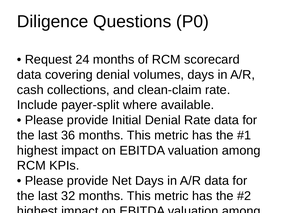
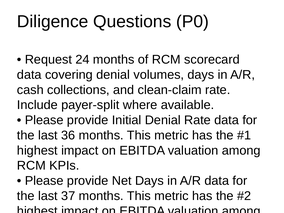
32: 32 -> 37
